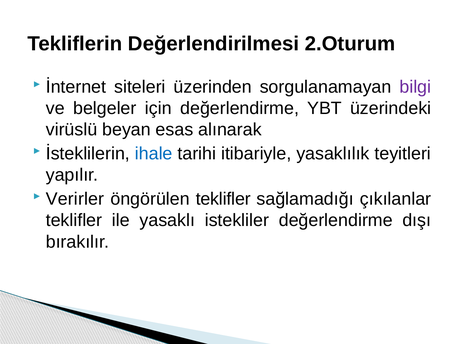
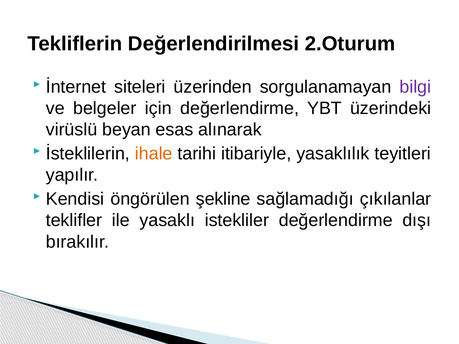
ihale colour: blue -> orange
Verirler: Verirler -> Kendisi
öngörülen teklifler: teklifler -> şekline
